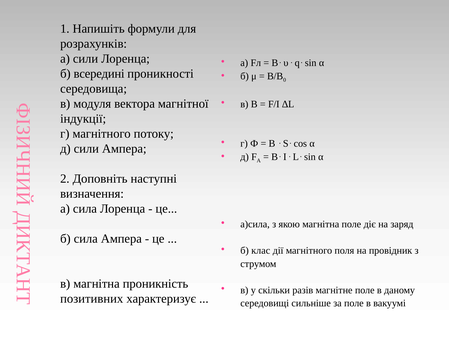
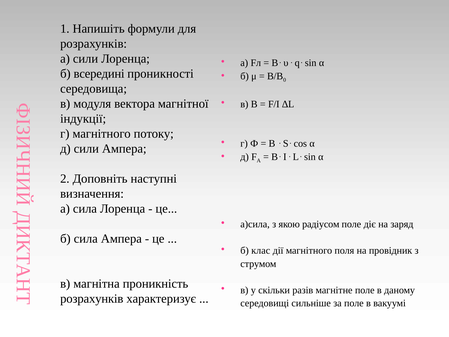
якою магнітна: магнітна -> радіусом
позитивних at (92, 298): позитивних -> розрахунків
